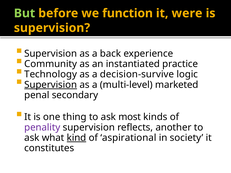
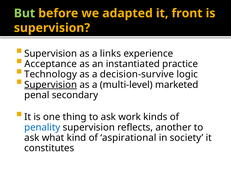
function: function -> adapted
were: were -> front
back: back -> links
Community: Community -> Acceptance
most: most -> work
penality colour: purple -> blue
kind underline: present -> none
